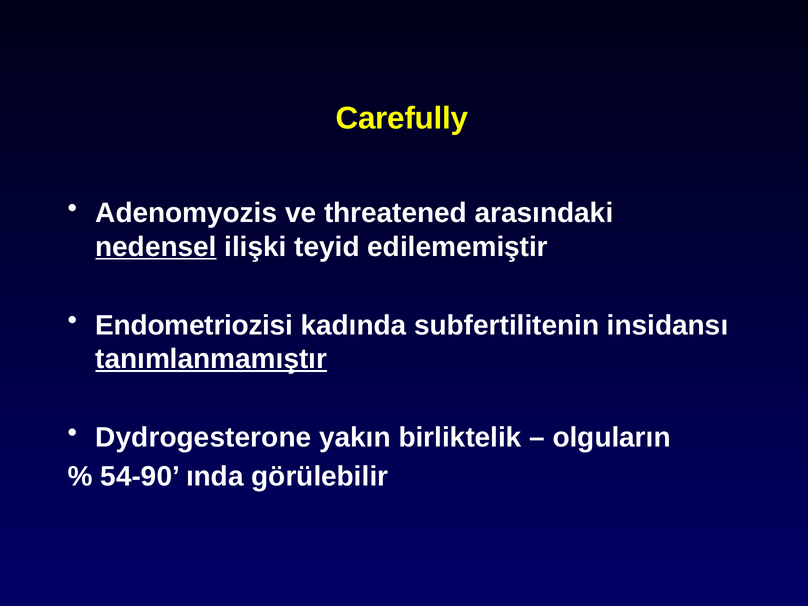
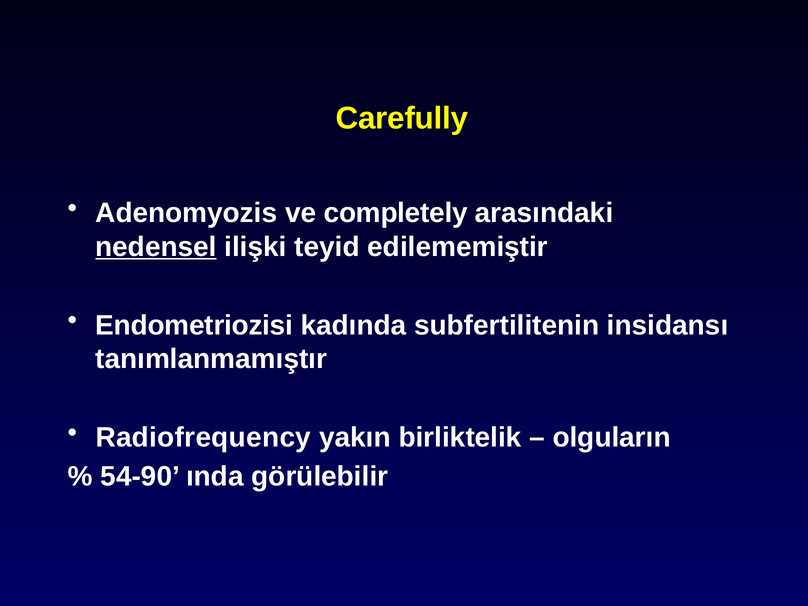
threatened: threatened -> completely
tanımlanmamıştır underline: present -> none
Dydrogesterone: Dydrogesterone -> Radiofrequency
